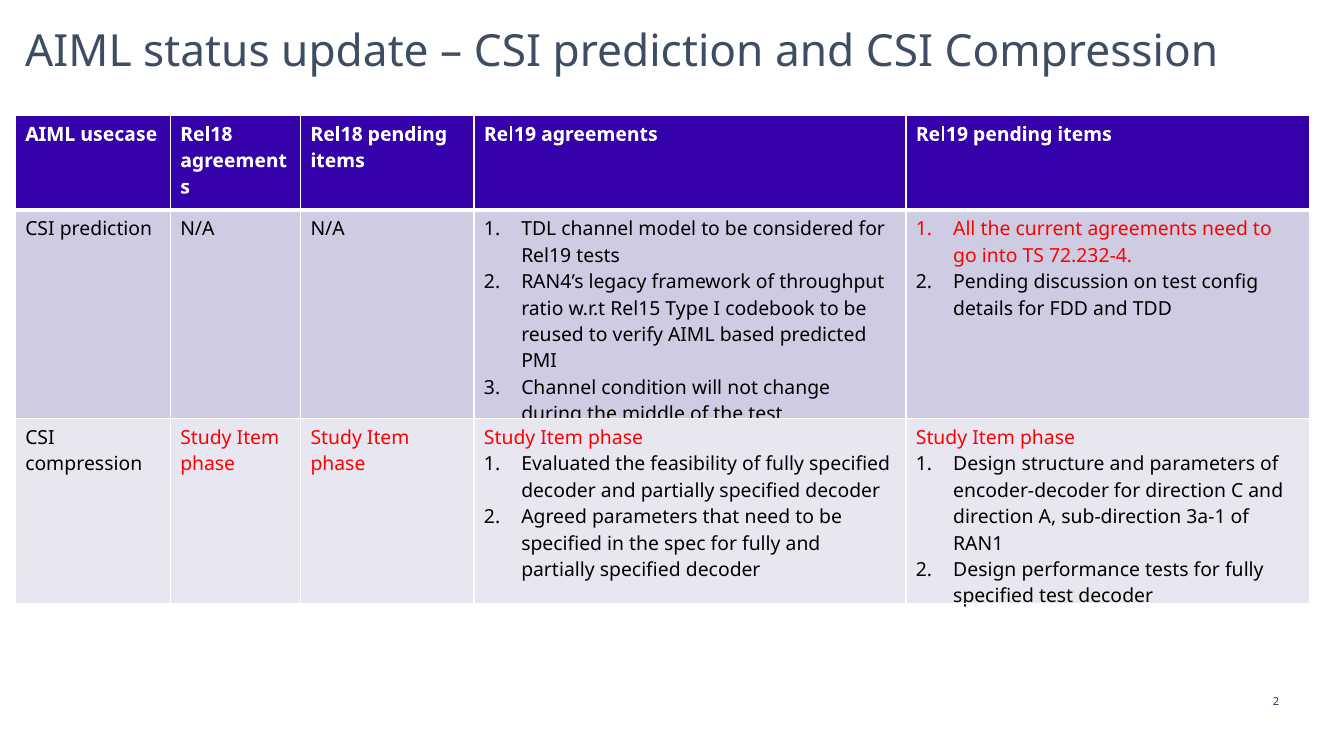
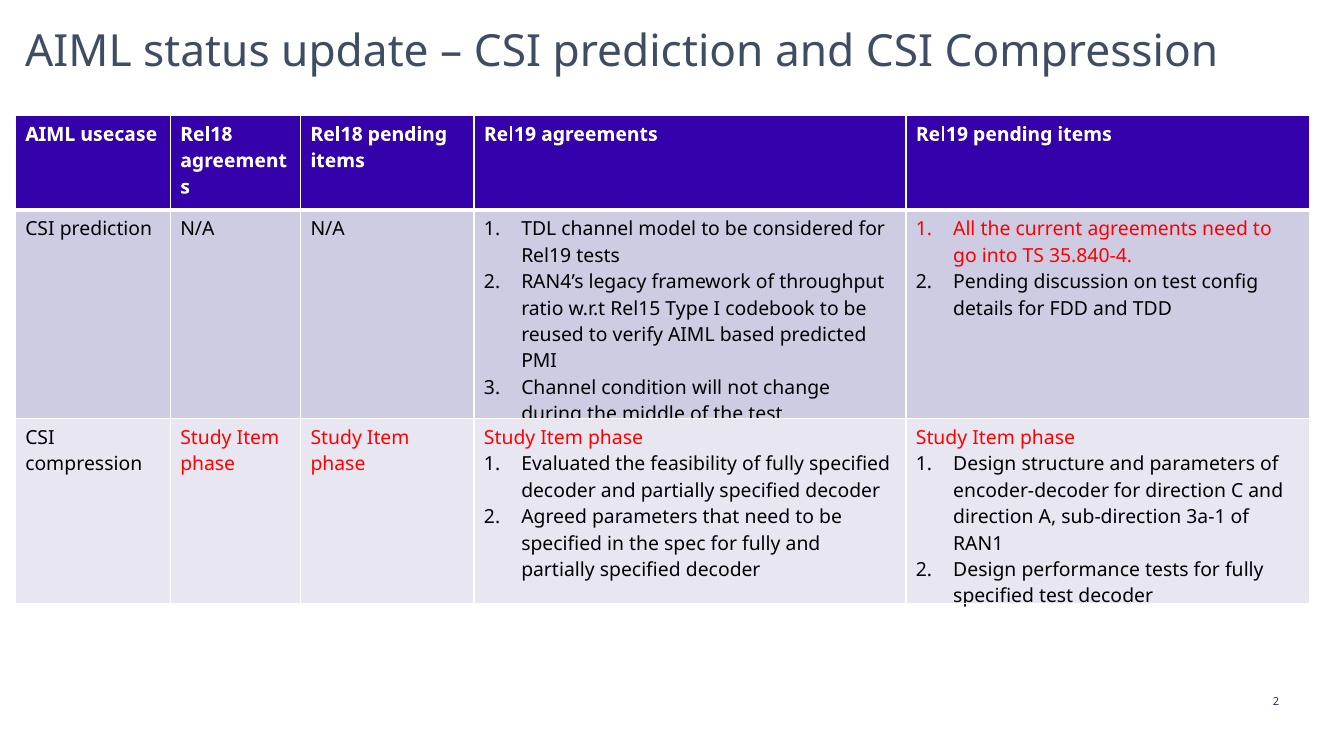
72.232-4: 72.232-4 -> 35.840-4
